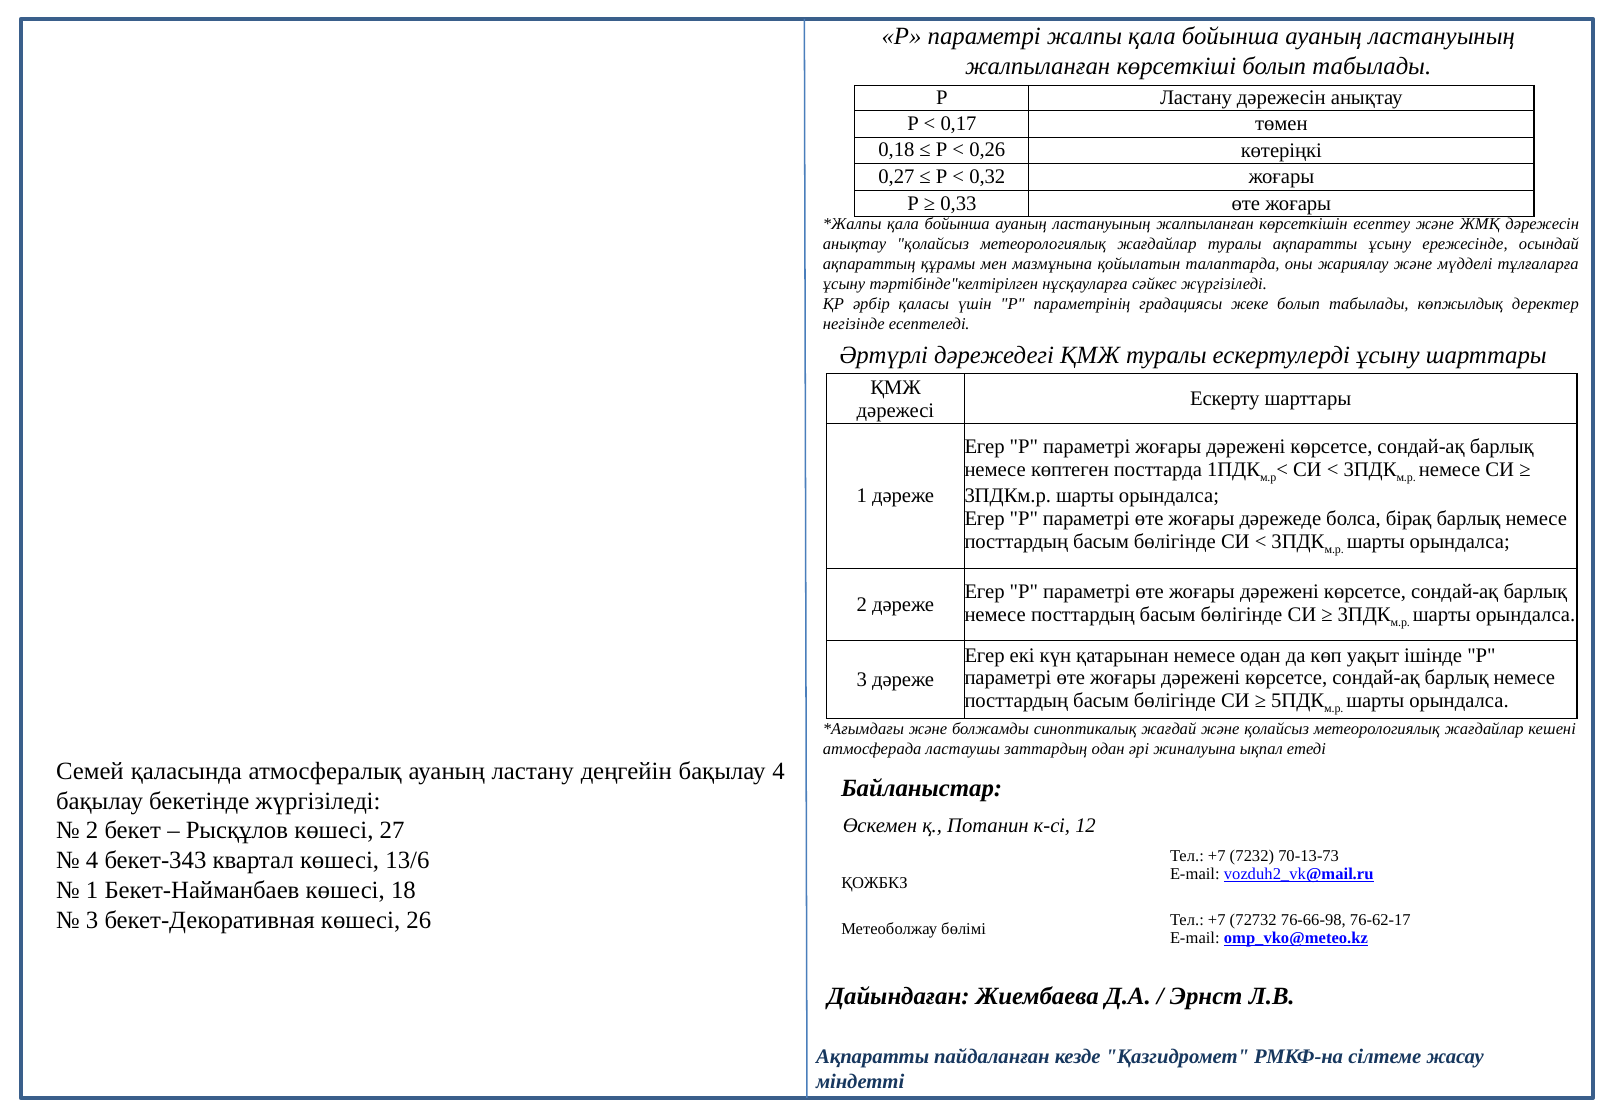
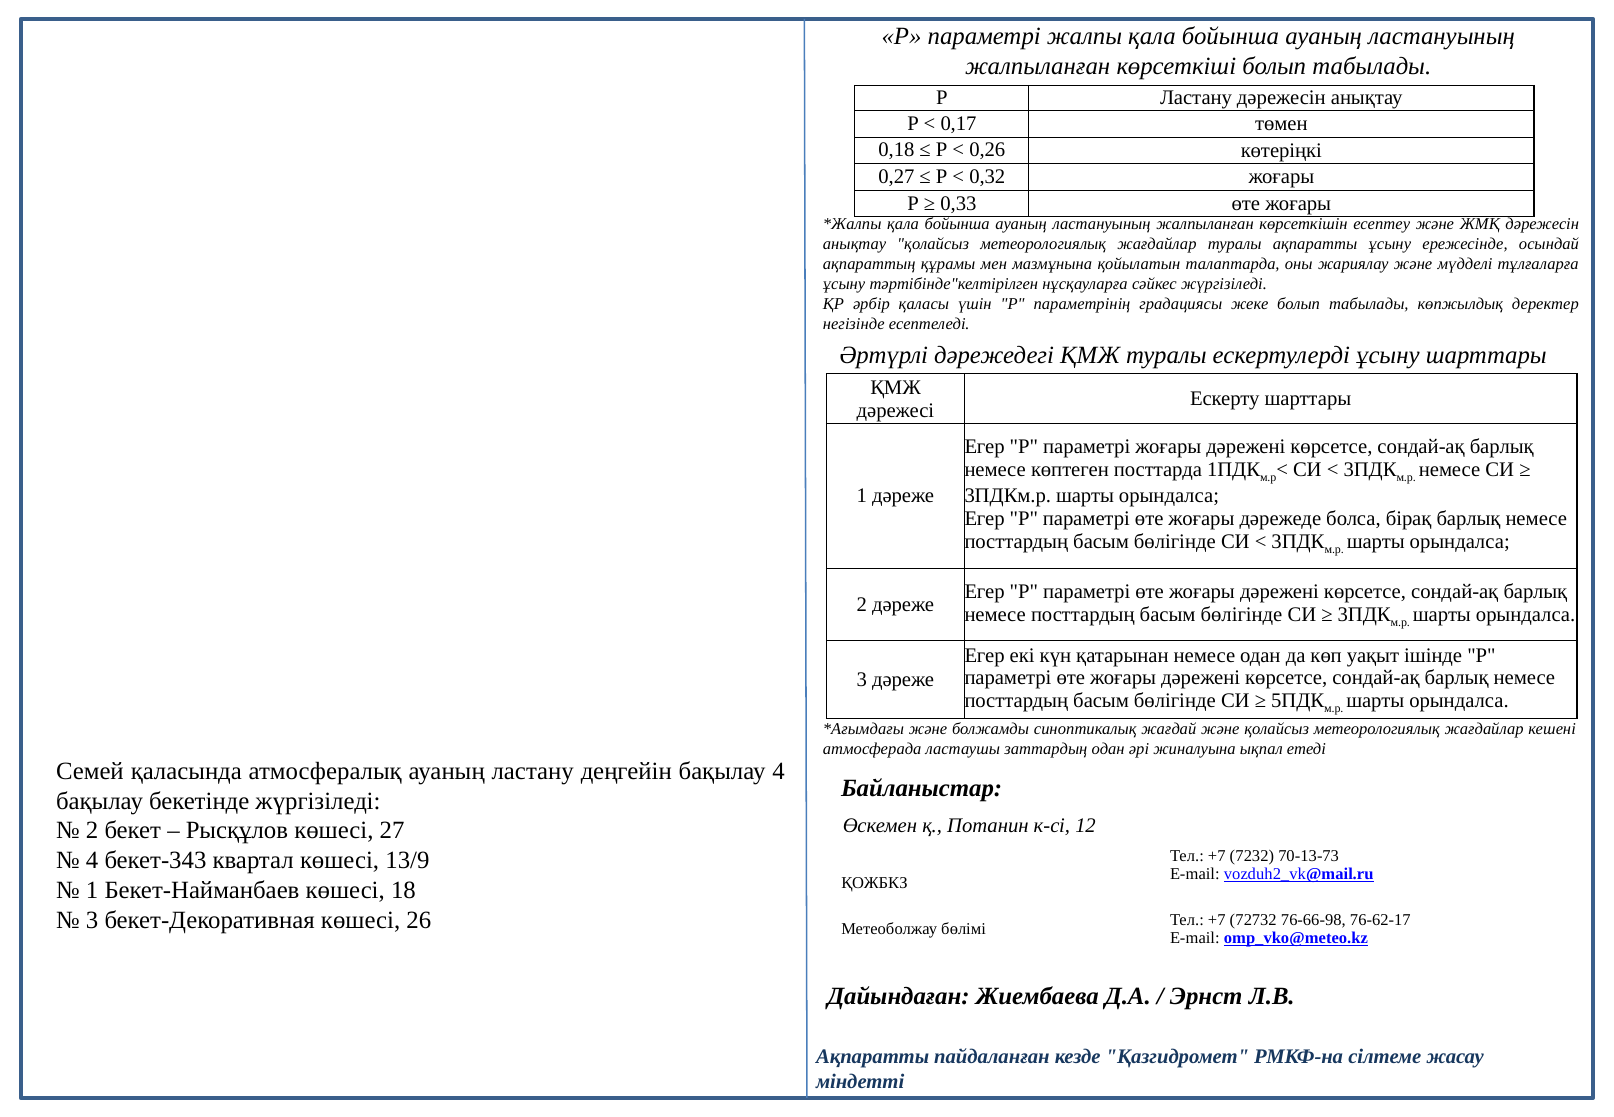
13/6: 13/6 -> 13/9
